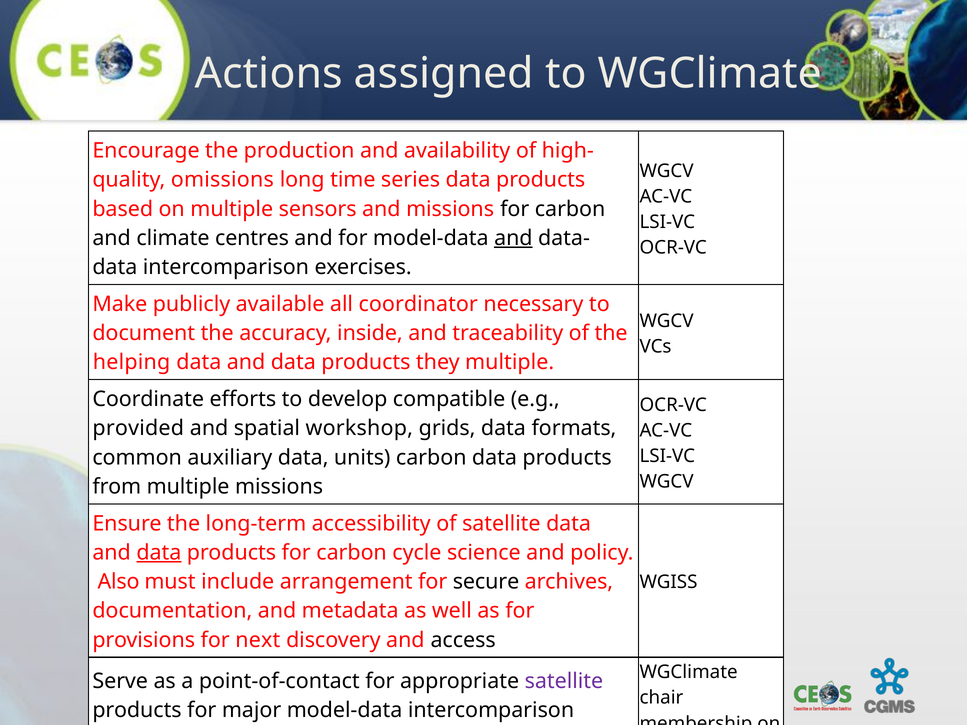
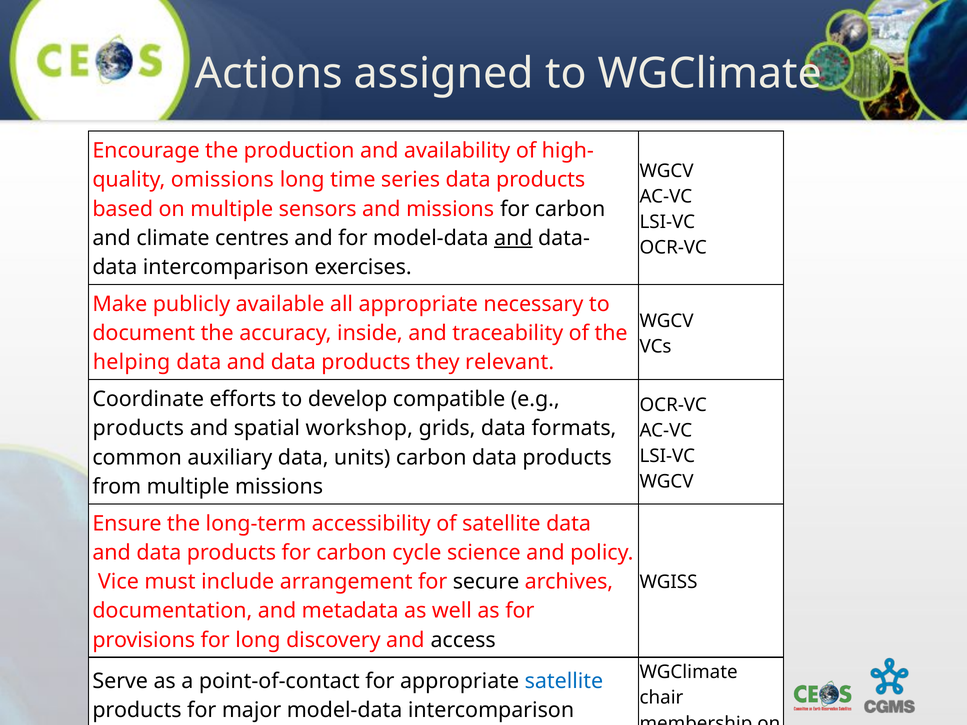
all coordinator: coordinator -> appropriate
they multiple: multiple -> relevant
provided at (138, 428): provided -> products
data at (159, 553) underline: present -> none
Also: Also -> Vice
for next: next -> long
satellite at (564, 681) colour: purple -> blue
